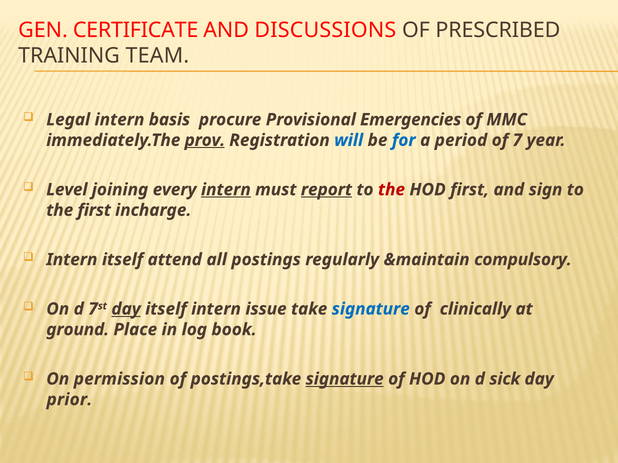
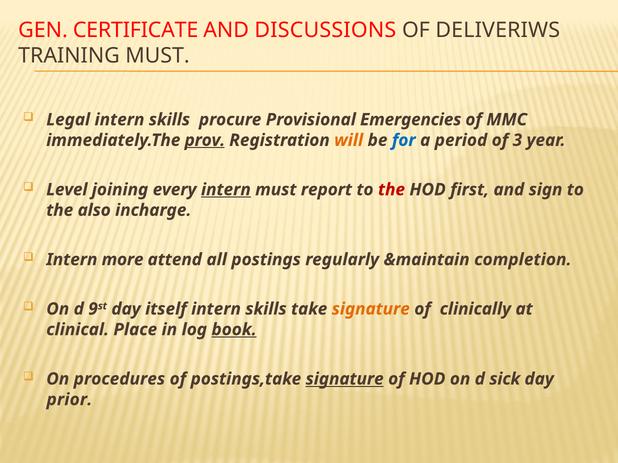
PRESCRIBED: PRESCRIBED -> DELIVERIWS
TRAINING TEAM: TEAM -> MUST
basis at (169, 120): basis -> skills
will colour: blue -> orange
of 7: 7 -> 3
report underline: present -> none
the first: first -> also
Intern itself: itself -> more
compulsory: compulsory -> completion
d 7: 7 -> 9
day at (126, 309) underline: present -> none
itself intern issue: issue -> skills
signature at (371, 309) colour: blue -> orange
ground: ground -> clinical
book underline: none -> present
permission: permission -> procedures
